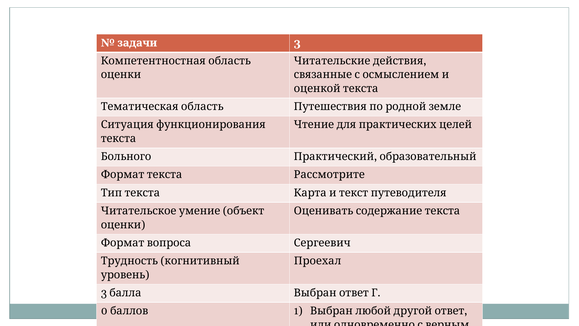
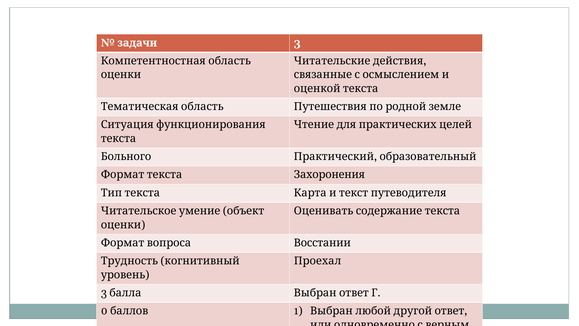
Рассмотрите: Рассмотрите -> Захоронения
Сергеевич: Сергеевич -> Восстании
